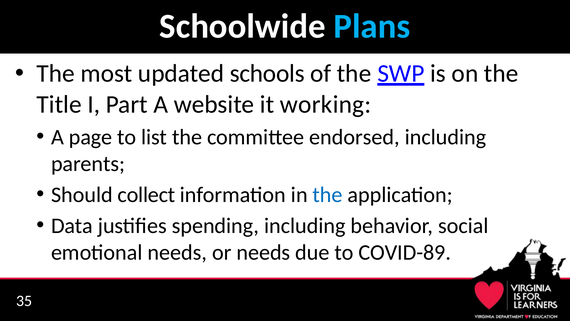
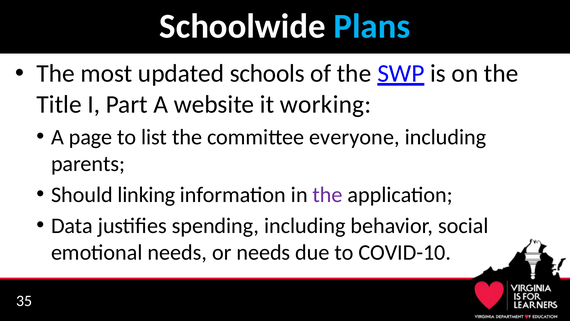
endorsed: endorsed -> everyone
collect: collect -> linking
the at (328, 195) colour: blue -> purple
COVID-89: COVID-89 -> COVID-10
